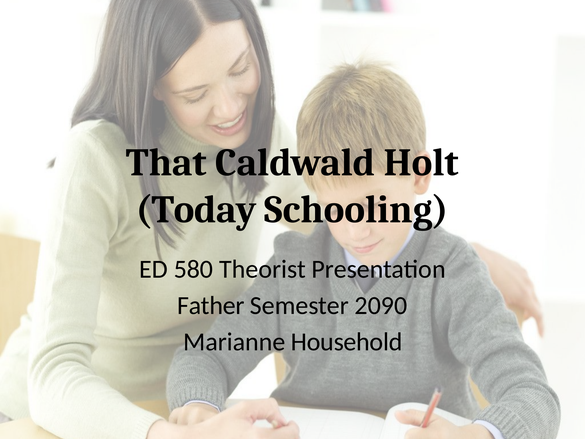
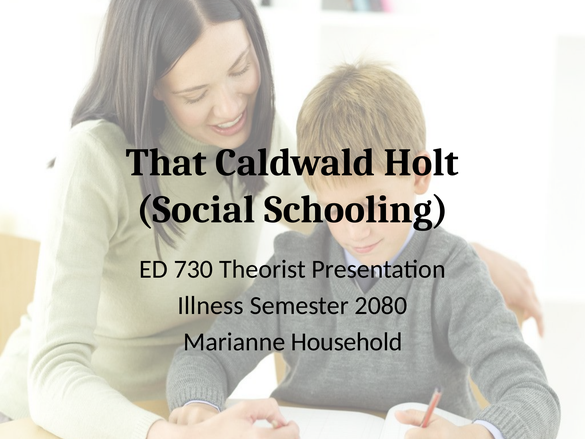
Today: Today -> Social
580: 580 -> 730
Father: Father -> Illness
2090: 2090 -> 2080
